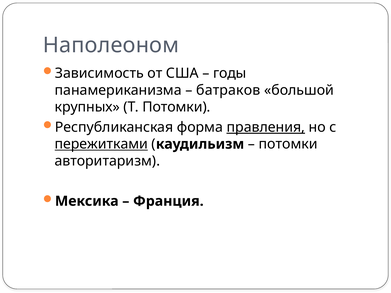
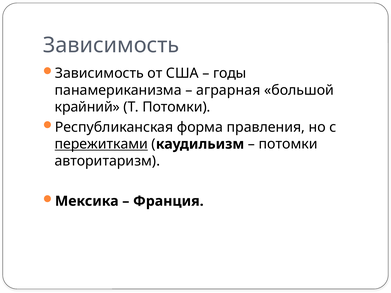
Наполеоном at (111, 45): Наполеоном -> Зависимость
батраков: батраков -> аграрная
крупных: крупных -> крайний
правления underline: present -> none
